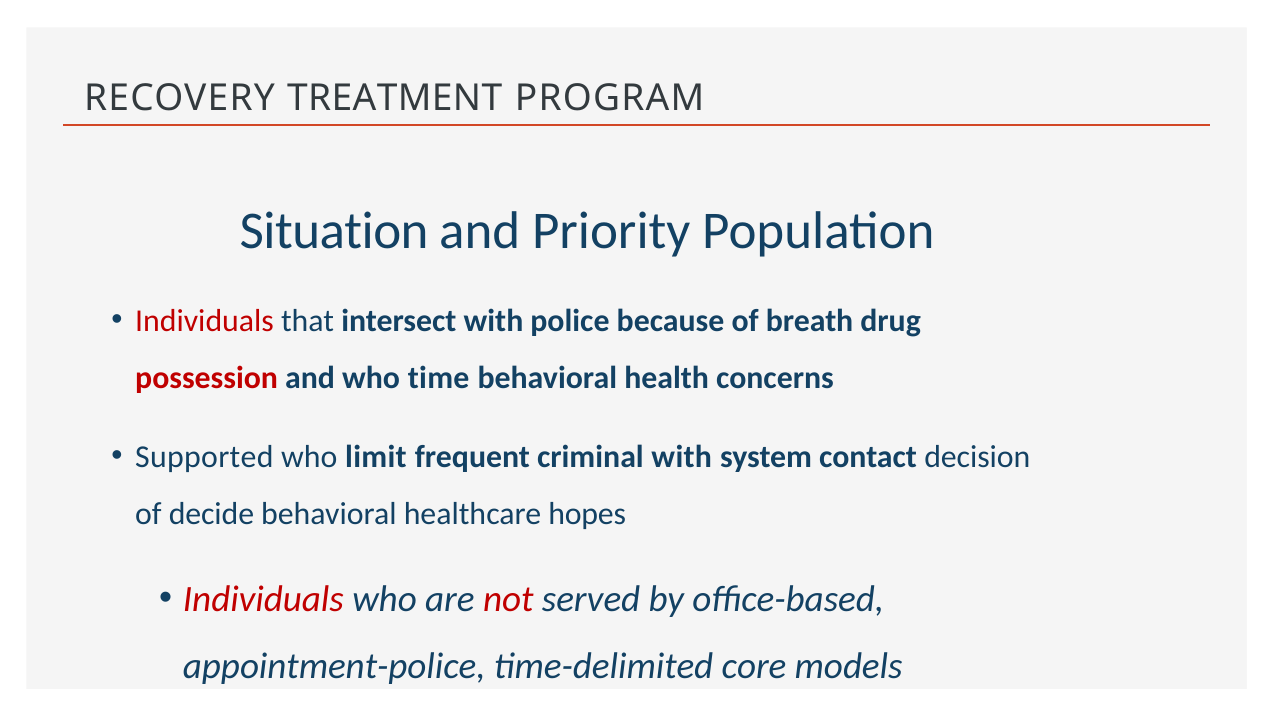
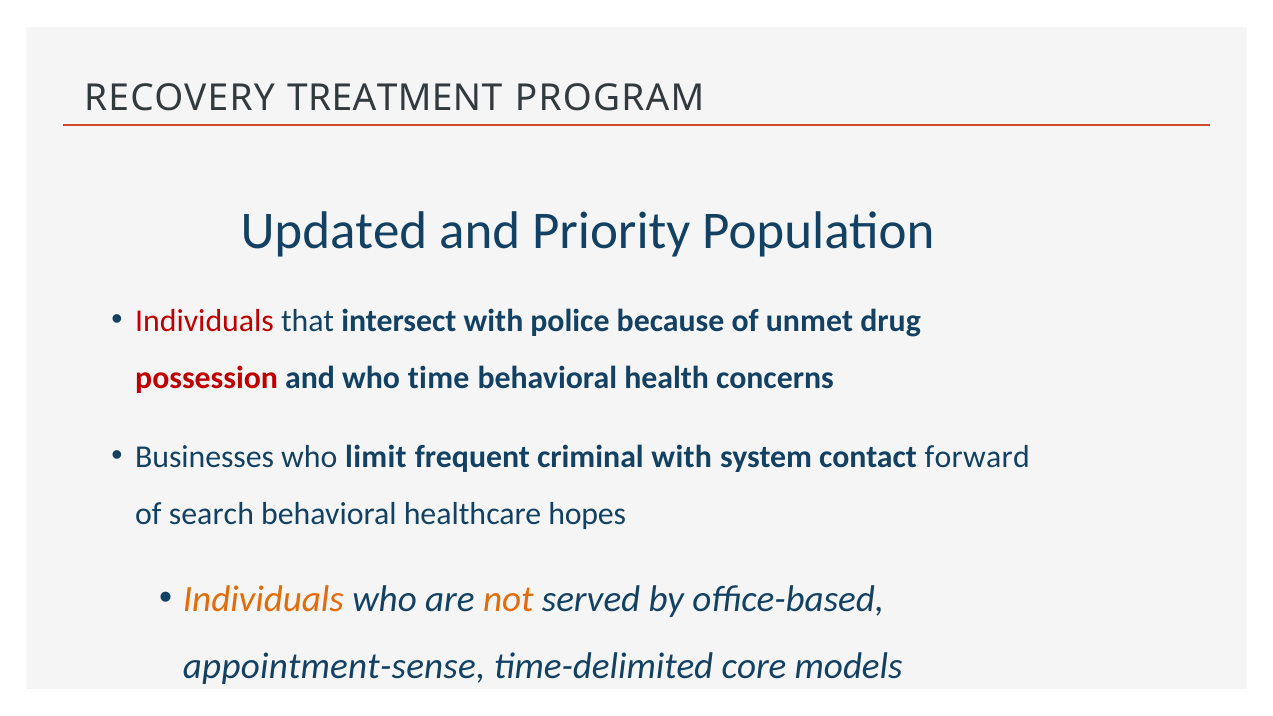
Situation: Situation -> Updated
breath: breath -> unmet
Supported: Supported -> Businesses
decision: decision -> forward
decide: decide -> search
Individuals at (263, 599) colour: red -> orange
not colour: red -> orange
appointment-police: appointment-police -> appointment-sense
